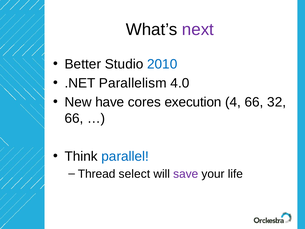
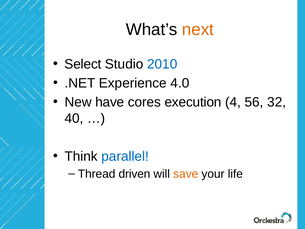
next colour: purple -> orange
Better: Better -> Select
Parallelism: Parallelism -> Experience
4 66: 66 -> 56
66 at (74, 118): 66 -> 40
select: select -> driven
save colour: purple -> orange
